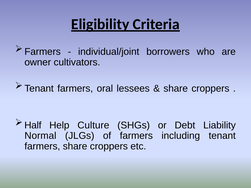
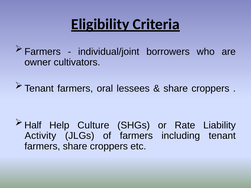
Debt: Debt -> Rate
Normal: Normal -> Activity
